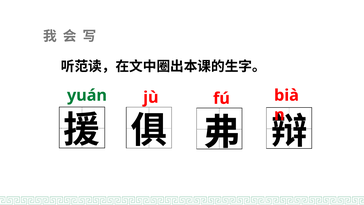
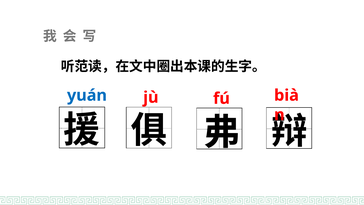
yuán colour: green -> blue
